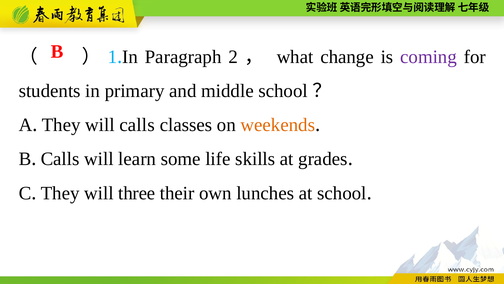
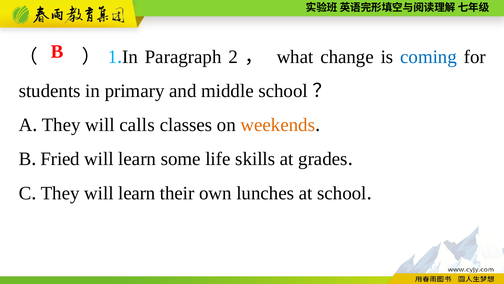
coming colour: purple -> blue
Calls at (60, 159): Calls -> Fried
They will three: three -> learn
